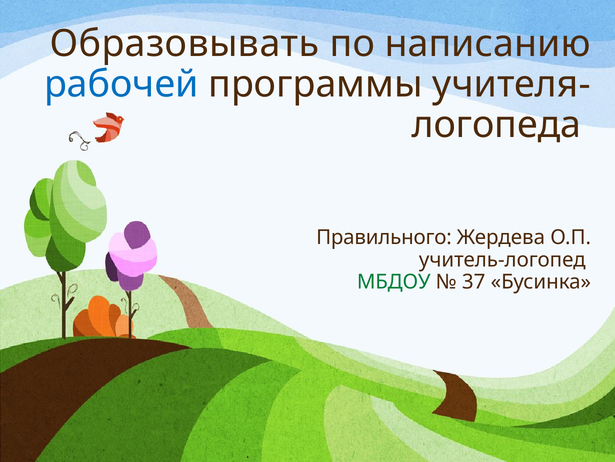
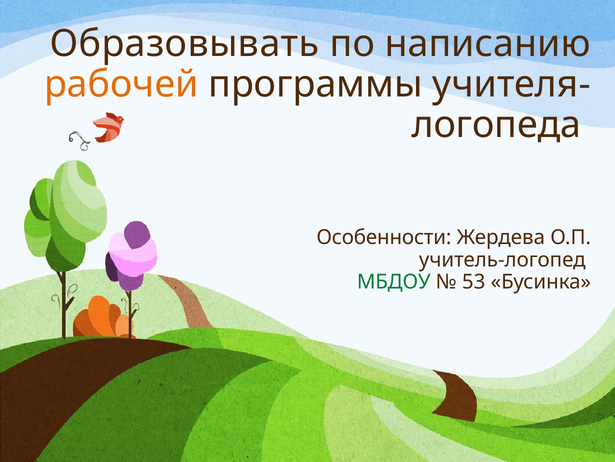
рабочей colour: blue -> orange
Правильного: Правильного -> Особенности
37: 37 -> 53
